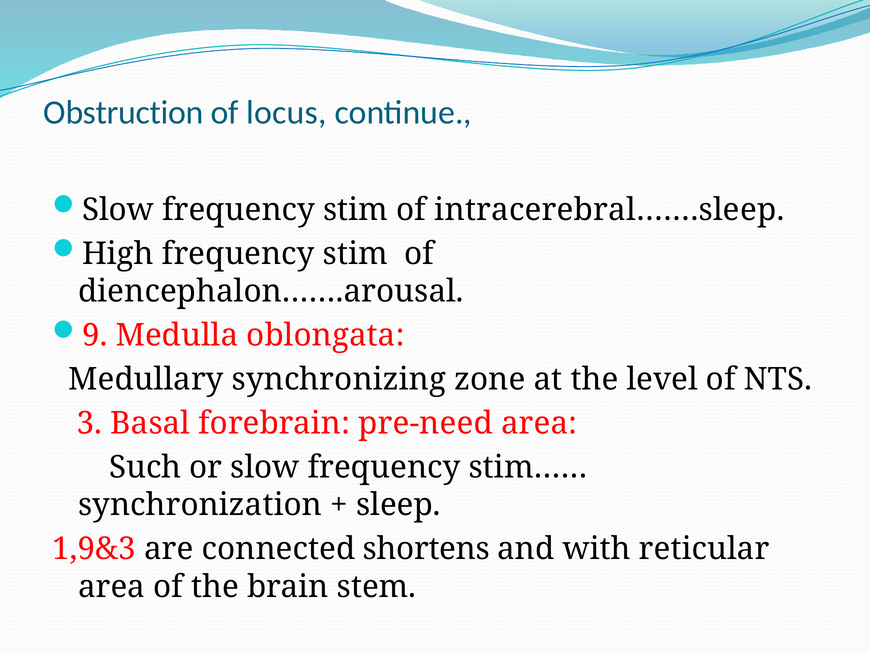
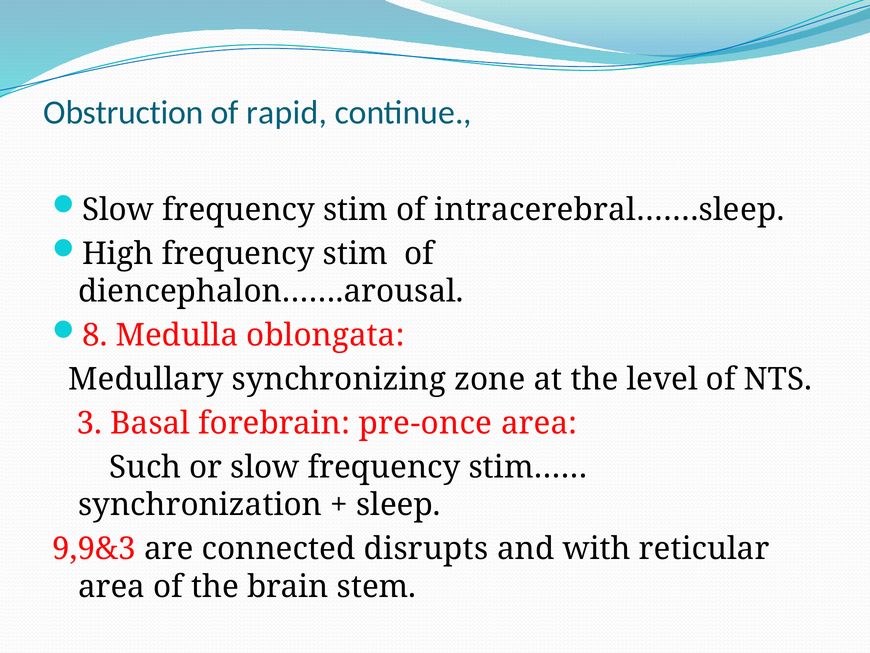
locus: locus -> rapid
9: 9 -> 8
pre-need: pre-need -> pre-once
1,9&3: 1,9&3 -> 9,9&3
shortens: shortens -> disrupts
